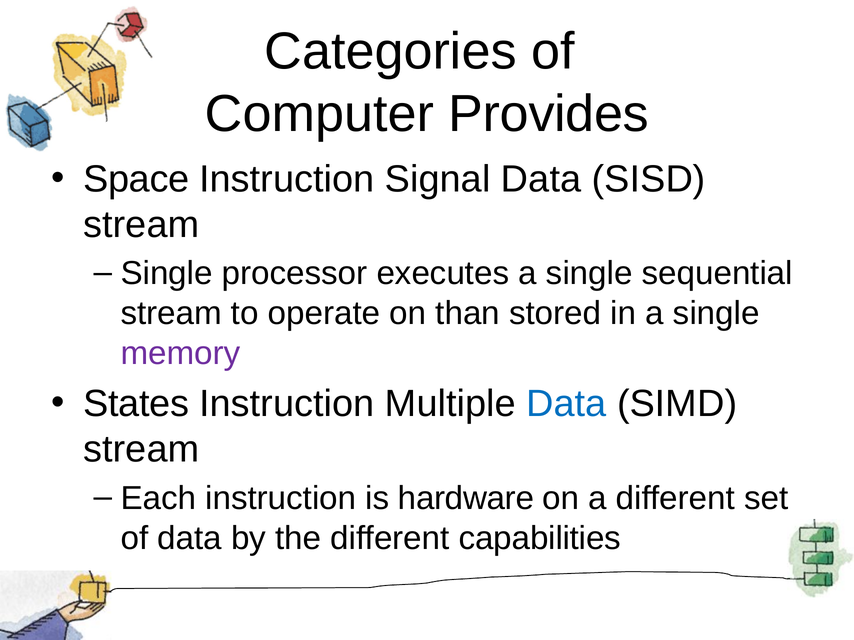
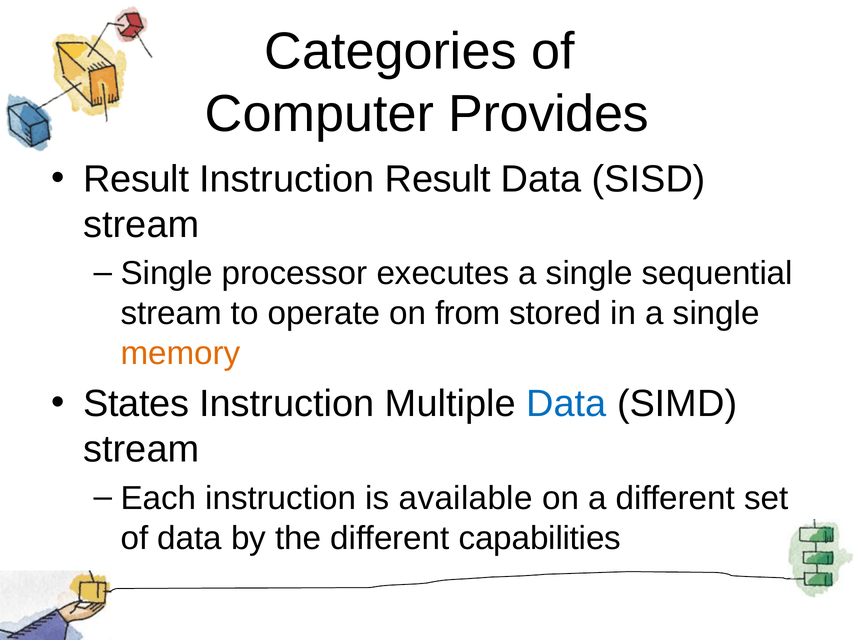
Space at (136, 179): Space -> Result
Instruction Signal: Signal -> Result
than: than -> from
memory colour: purple -> orange
hardware: hardware -> available
